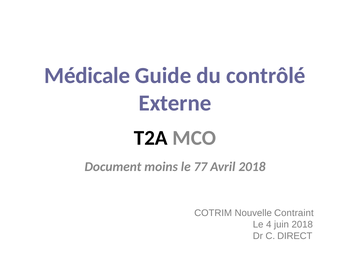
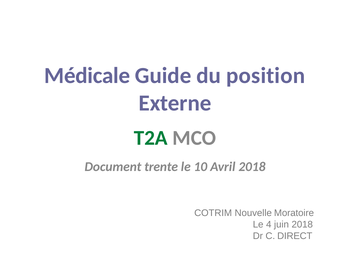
contrôlé: contrôlé -> position
T2A colour: black -> green
moins: moins -> trente
77: 77 -> 10
Contraint: Contraint -> Moratoire
